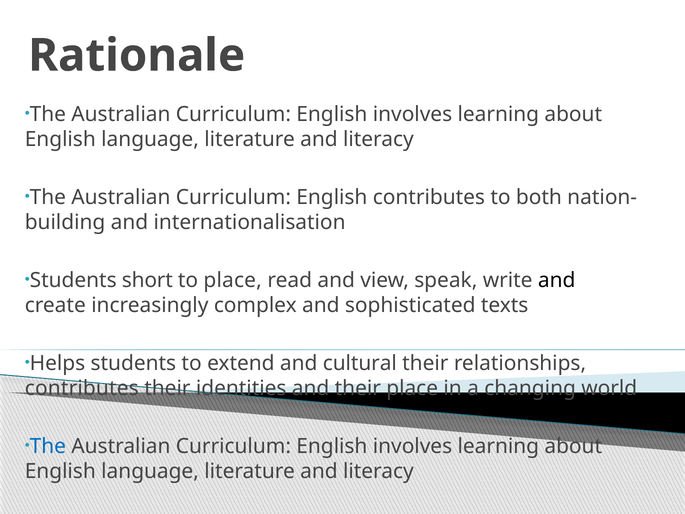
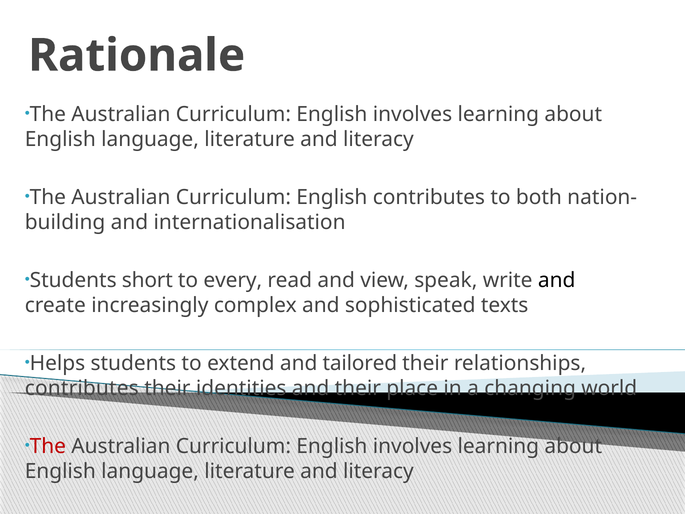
to place: place -> every
cultural: cultural -> tailored
The at (48, 446) colour: blue -> red
